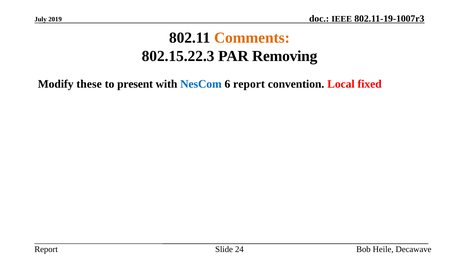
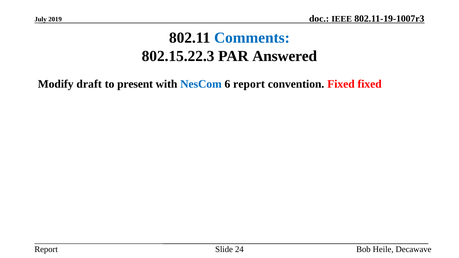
Comments colour: orange -> blue
Removing: Removing -> Answered
these: these -> draft
convention Local: Local -> Fixed
